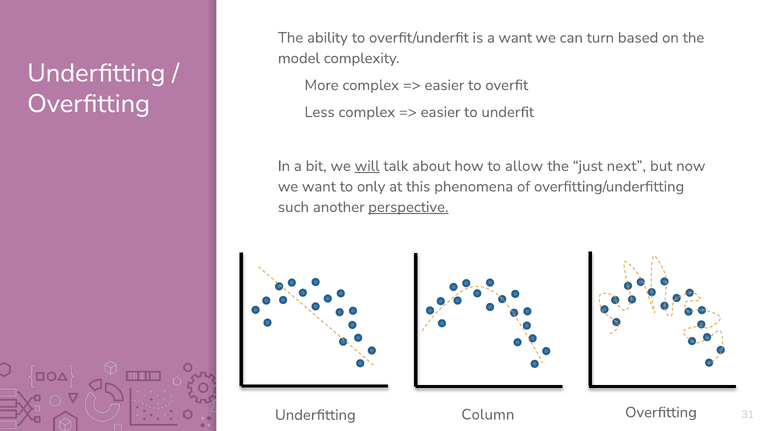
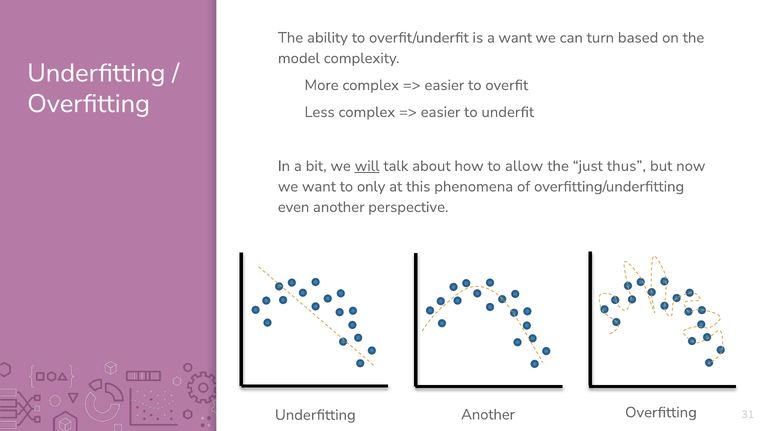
next: next -> thus
such: such -> even
perspective underline: present -> none
Underfitting Column: Column -> Another
